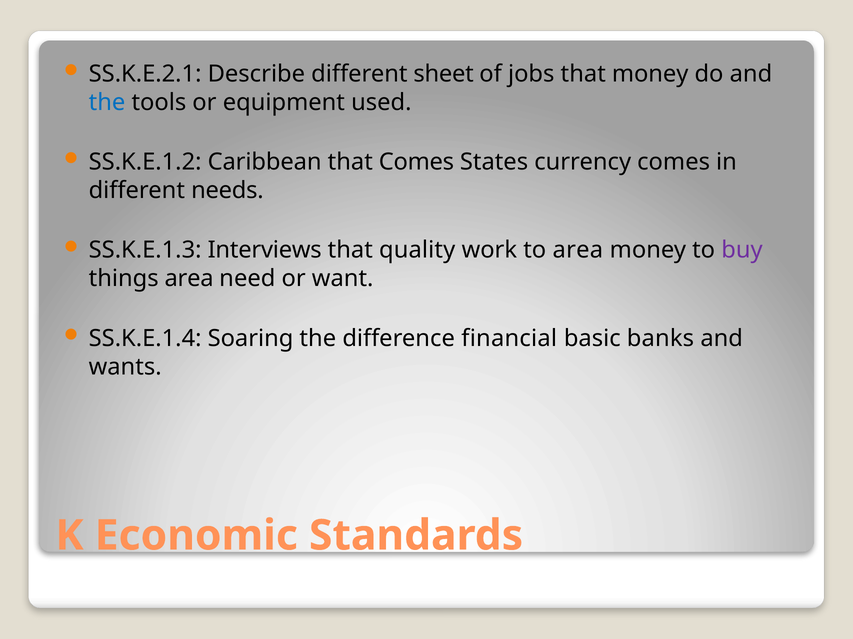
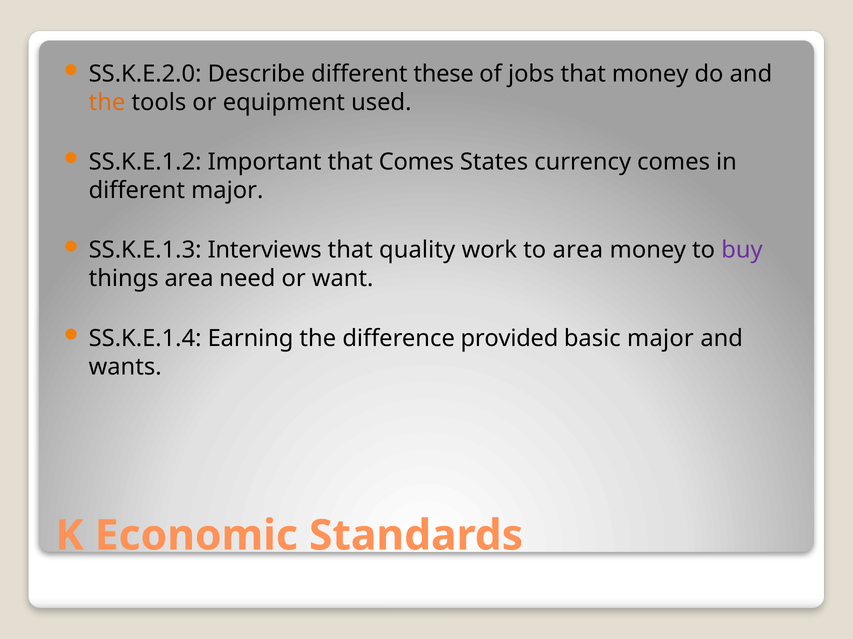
SS.K.E.2.1: SS.K.E.2.1 -> SS.K.E.2.0
sheet: sheet -> these
the at (107, 102) colour: blue -> orange
Caribbean: Caribbean -> Important
different needs: needs -> major
Soaring: Soaring -> Earning
financial: financial -> provided
basic banks: banks -> major
